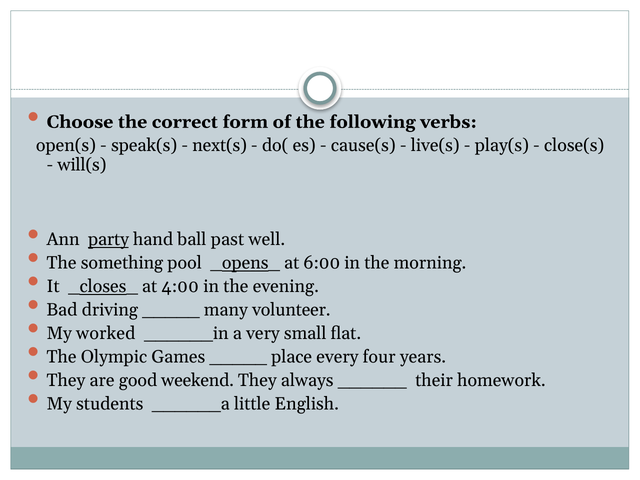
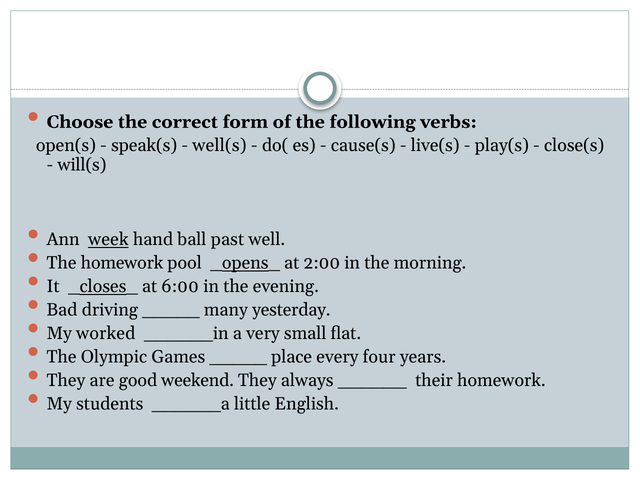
next(s: next(s -> well(s
party: party -> week
The something: something -> homework
6:00: 6:00 -> 2:00
4:00: 4:00 -> 6:00
volunteer: volunteer -> yesterday
